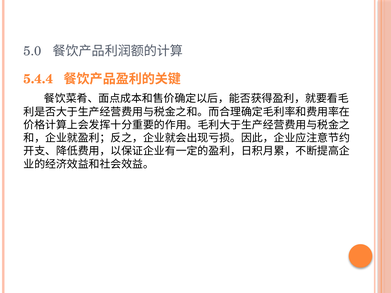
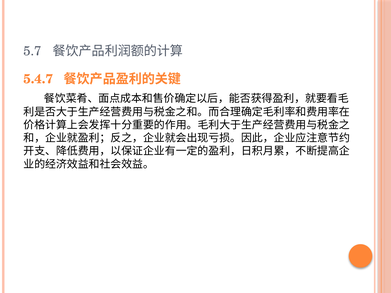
5.0: 5.0 -> 5.7
5.4.4: 5.4.4 -> 5.4.7
